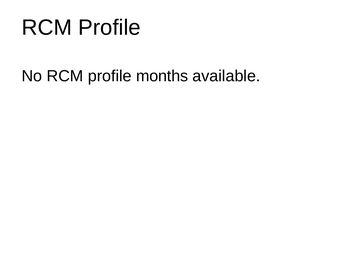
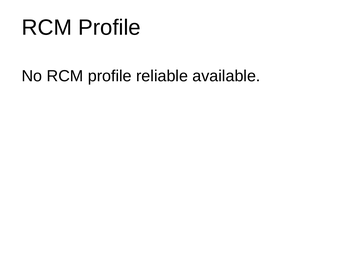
months: months -> reliable
